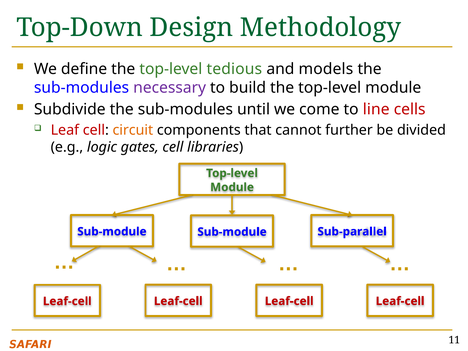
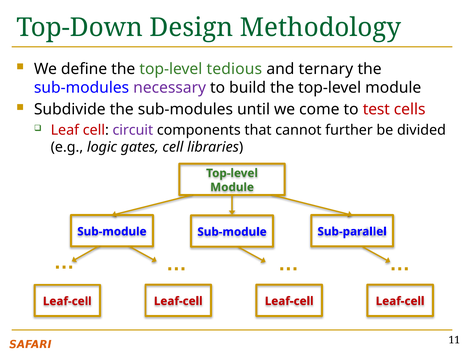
models: models -> ternary
line: line -> test
circuit colour: orange -> purple
